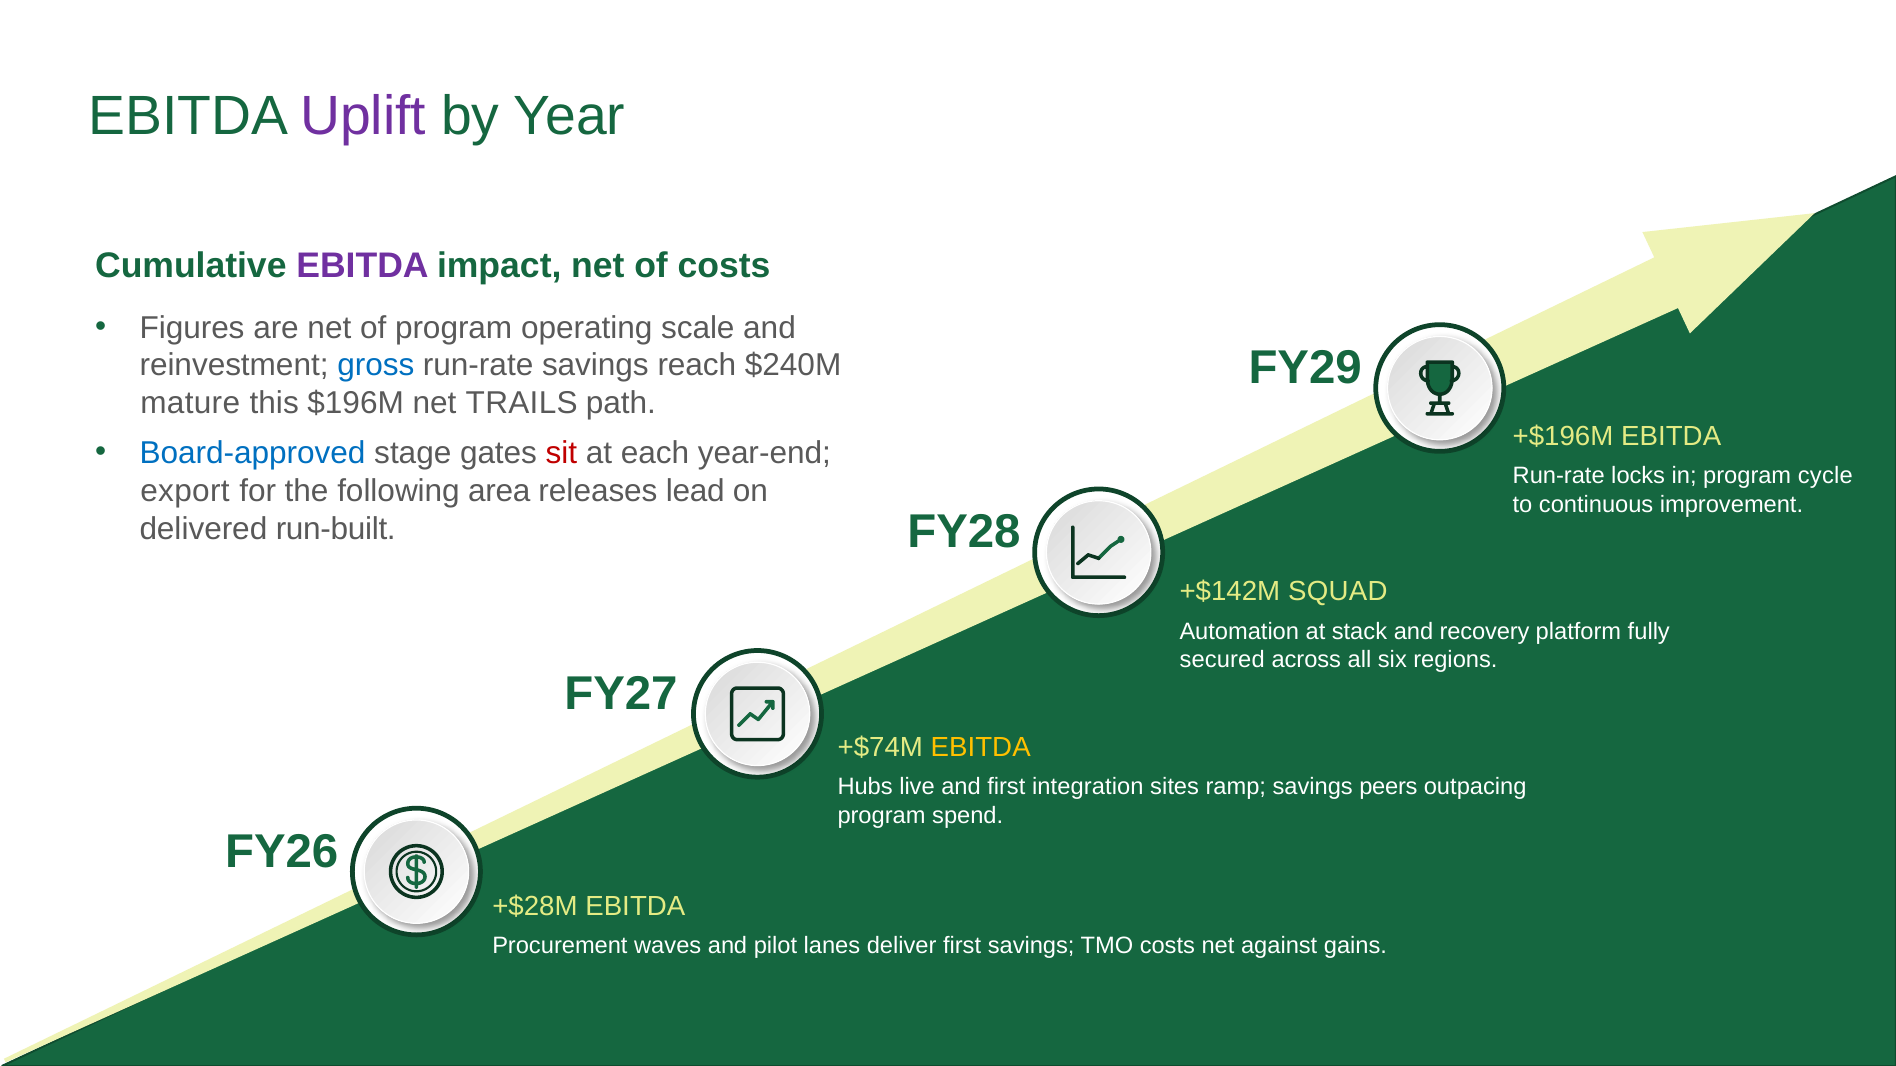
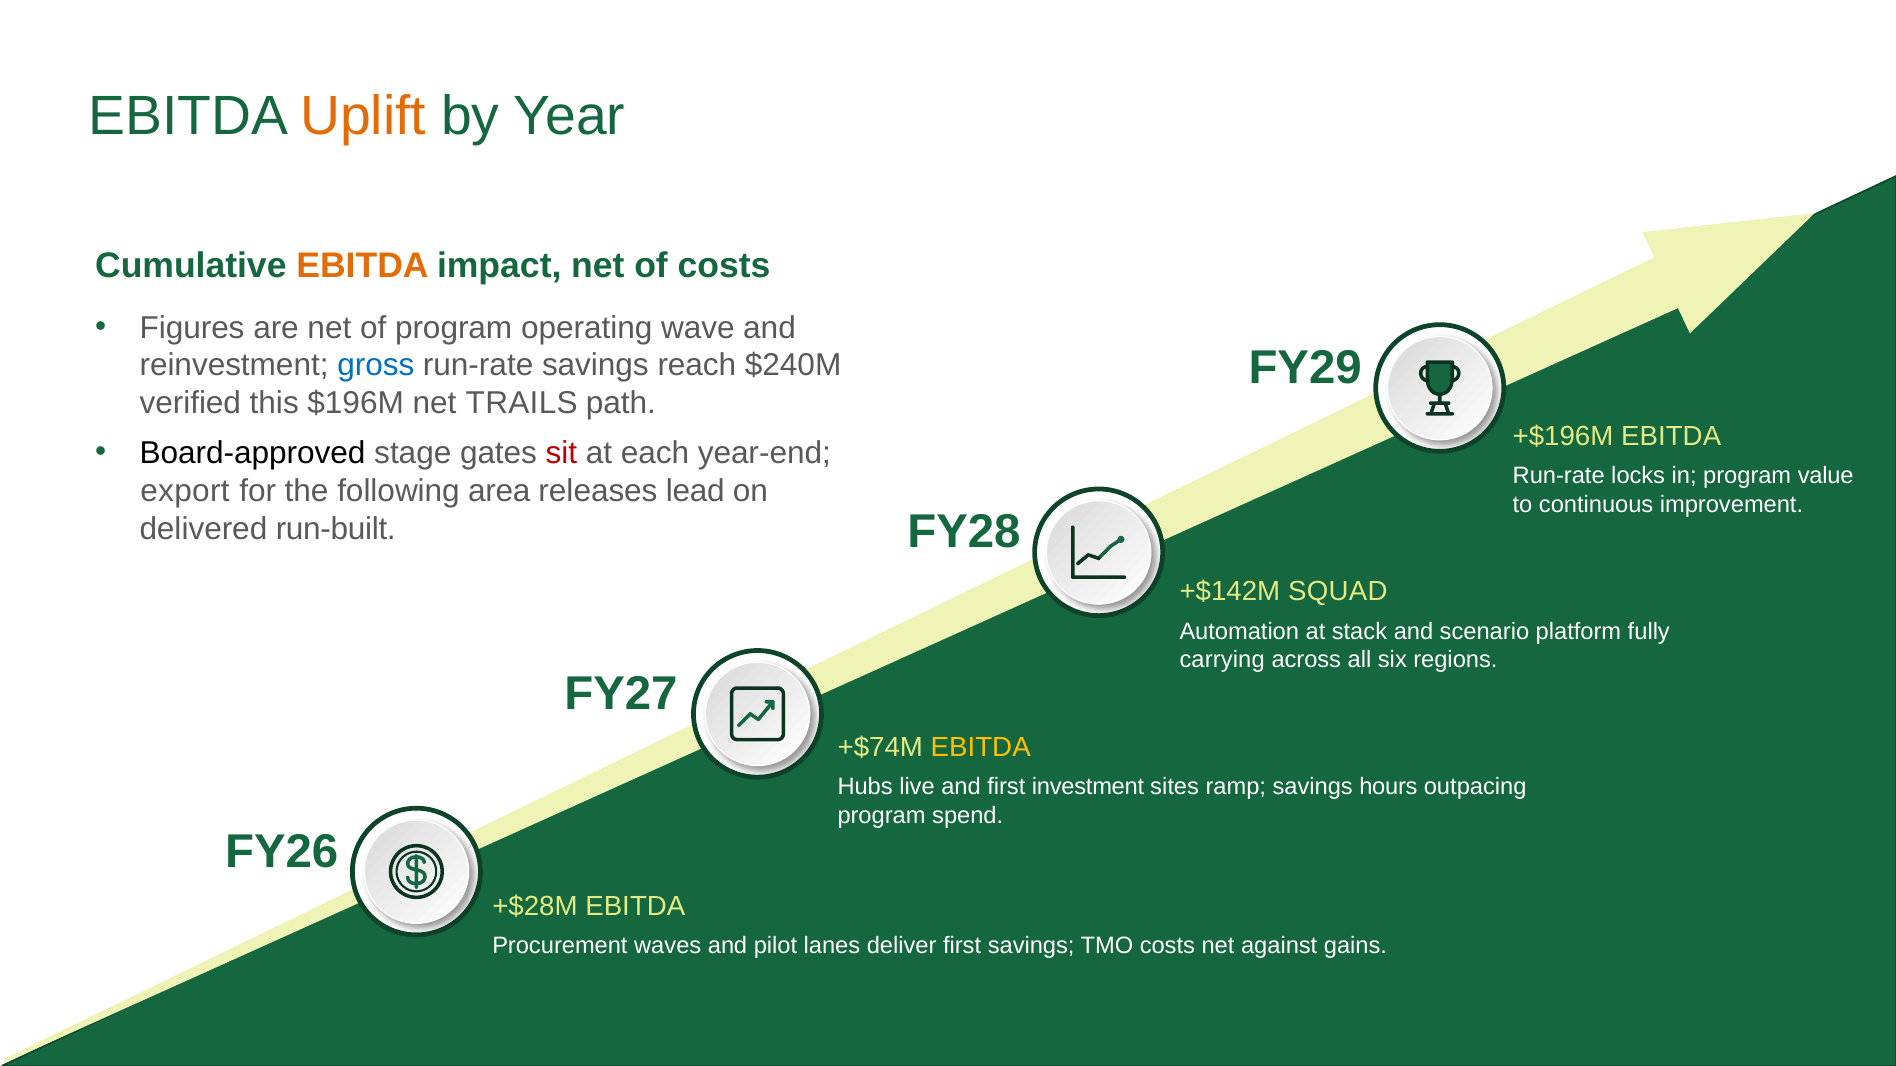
Uplift colour: purple -> orange
EBITDA at (363, 266) colour: purple -> orange
scale: scale -> wave
mature: mature -> verified
Board-approved colour: blue -> black
cycle: cycle -> value
recovery: recovery -> scenario
secured: secured -> carrying
integration: integration -> investment
peers: peers -> hours
